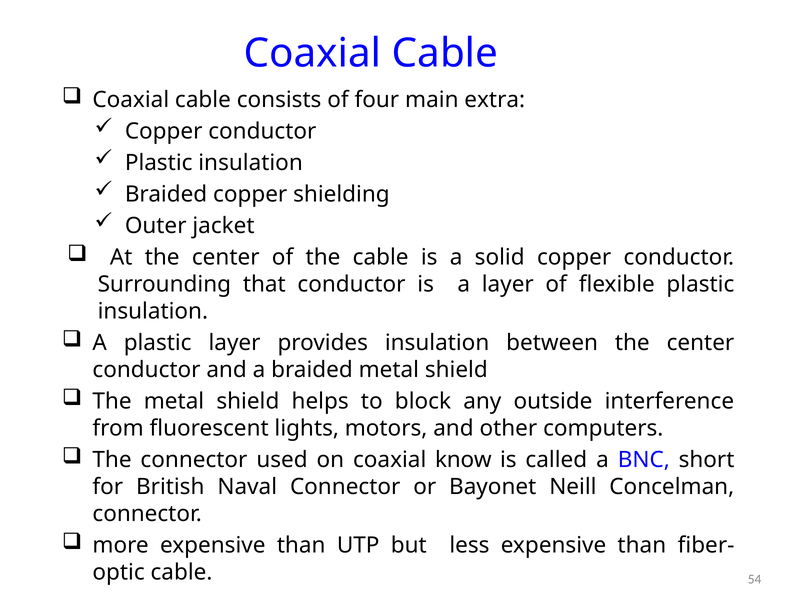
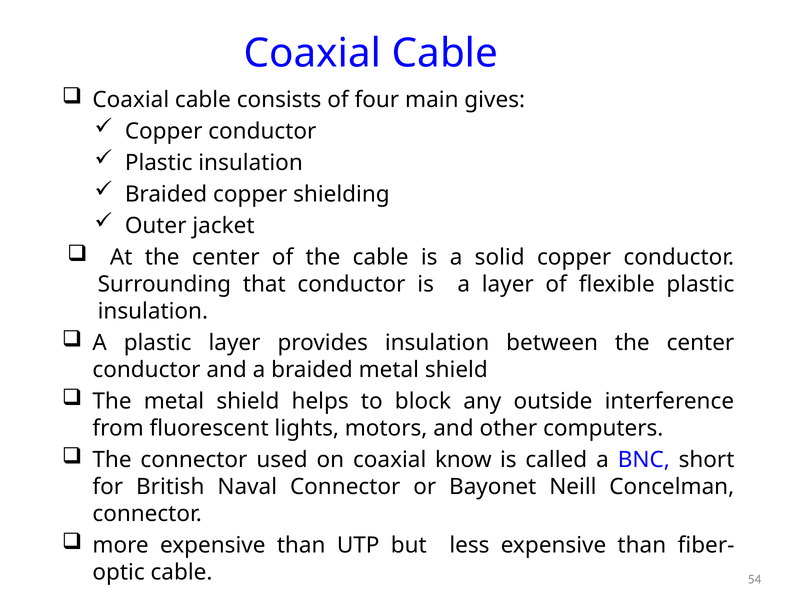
extra: extra -> gives
